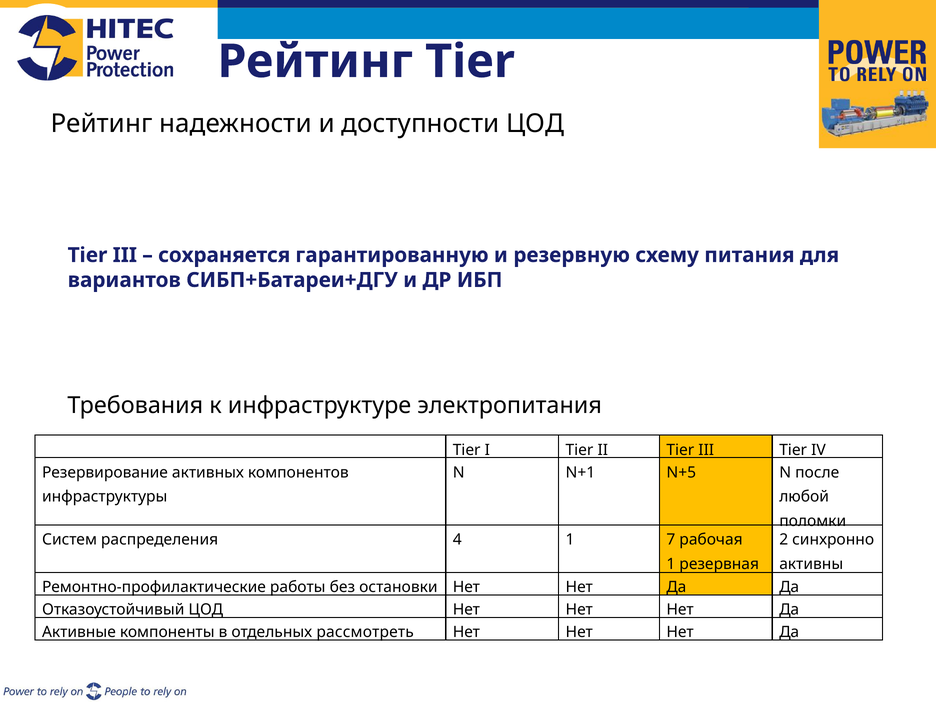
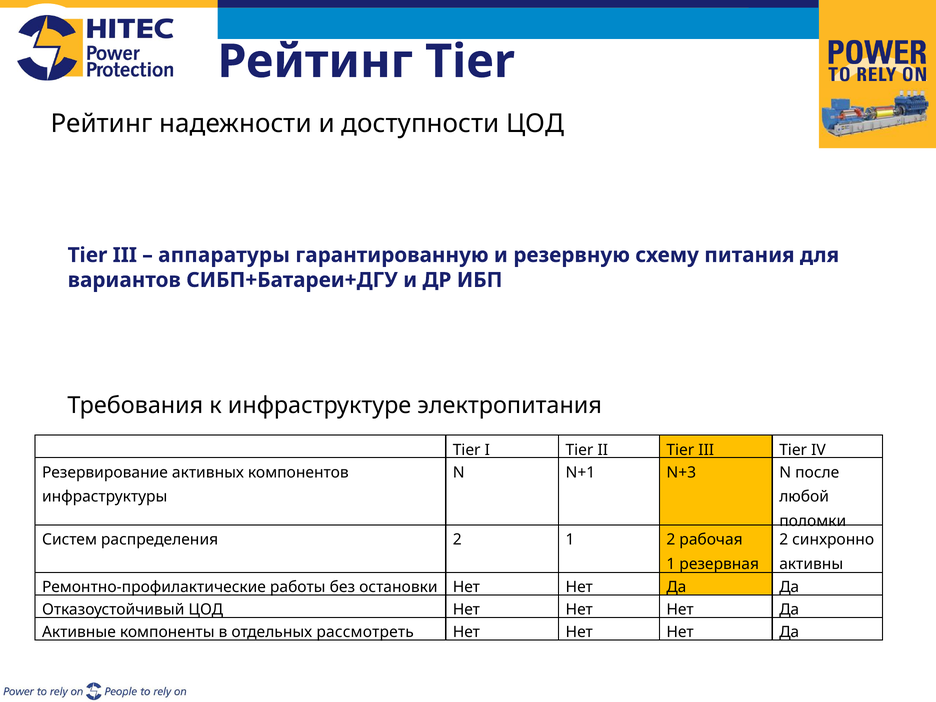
сохраняется: сохраняется -> аппаратуры
N+5: N+5 -> N+3
распределения 4: 4 -> 2
1 7: 7 -> 2
